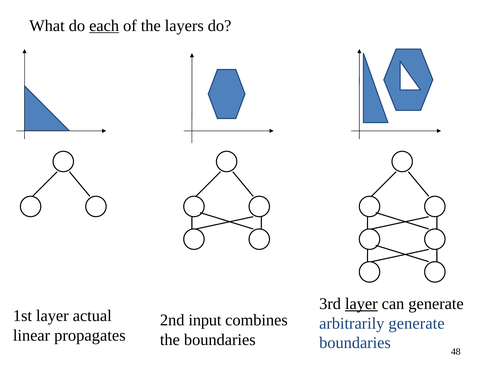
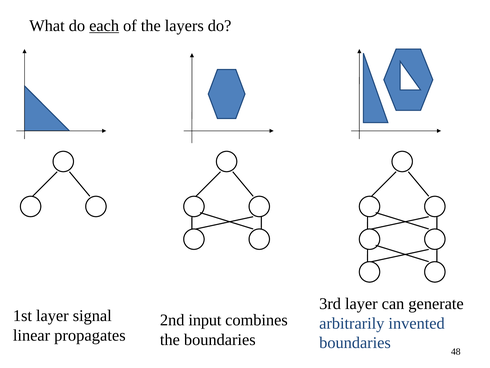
layer at (361, 303) underline: present -> none
actual: actual -> signal
arbitrarily generate: generate -> invented
